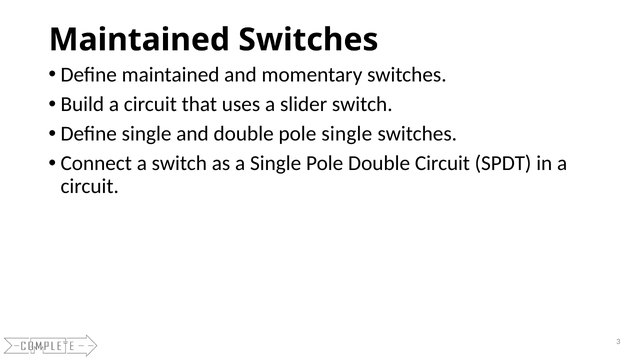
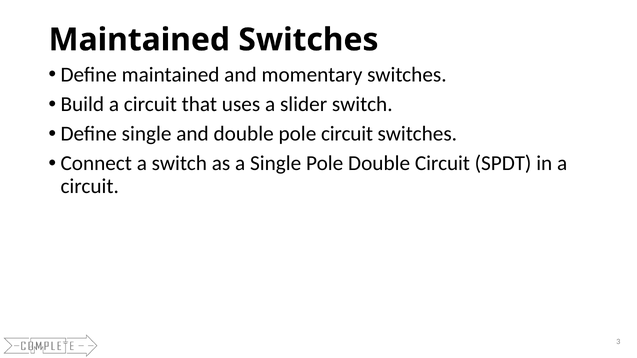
pole single: single -> circuit
